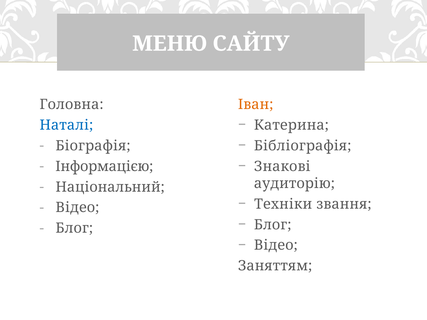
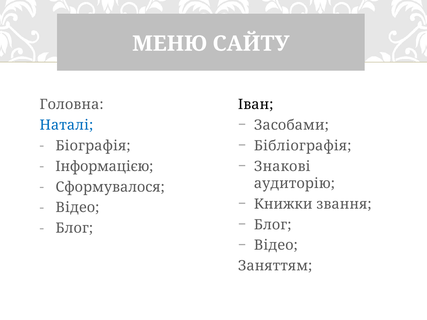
Іван colour: orange -> black
Катерина: Катерина -> Засобами
Національний: Національний -> Сформувалося
Техніки: Техніки -> Книжки
